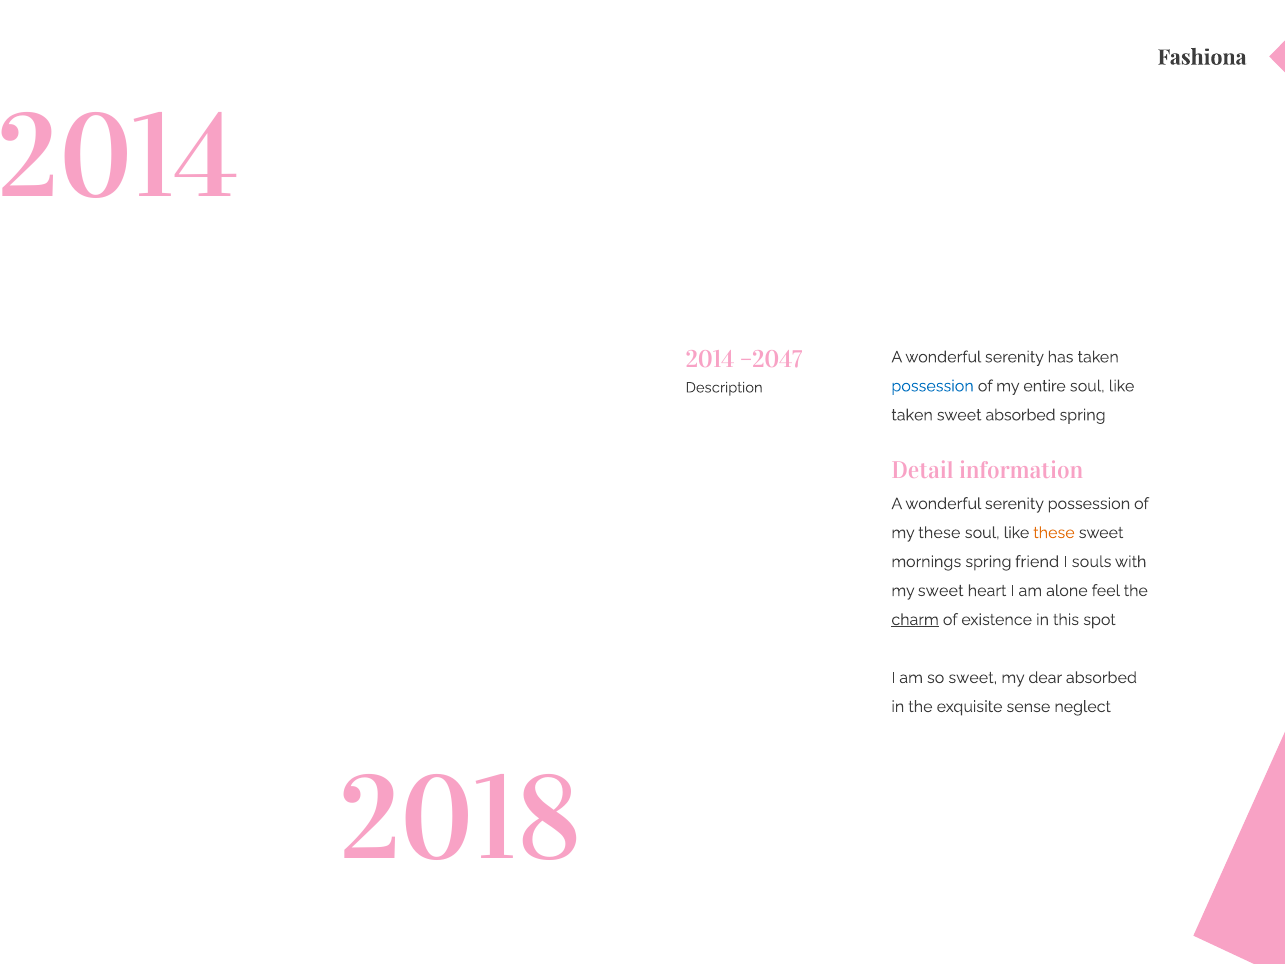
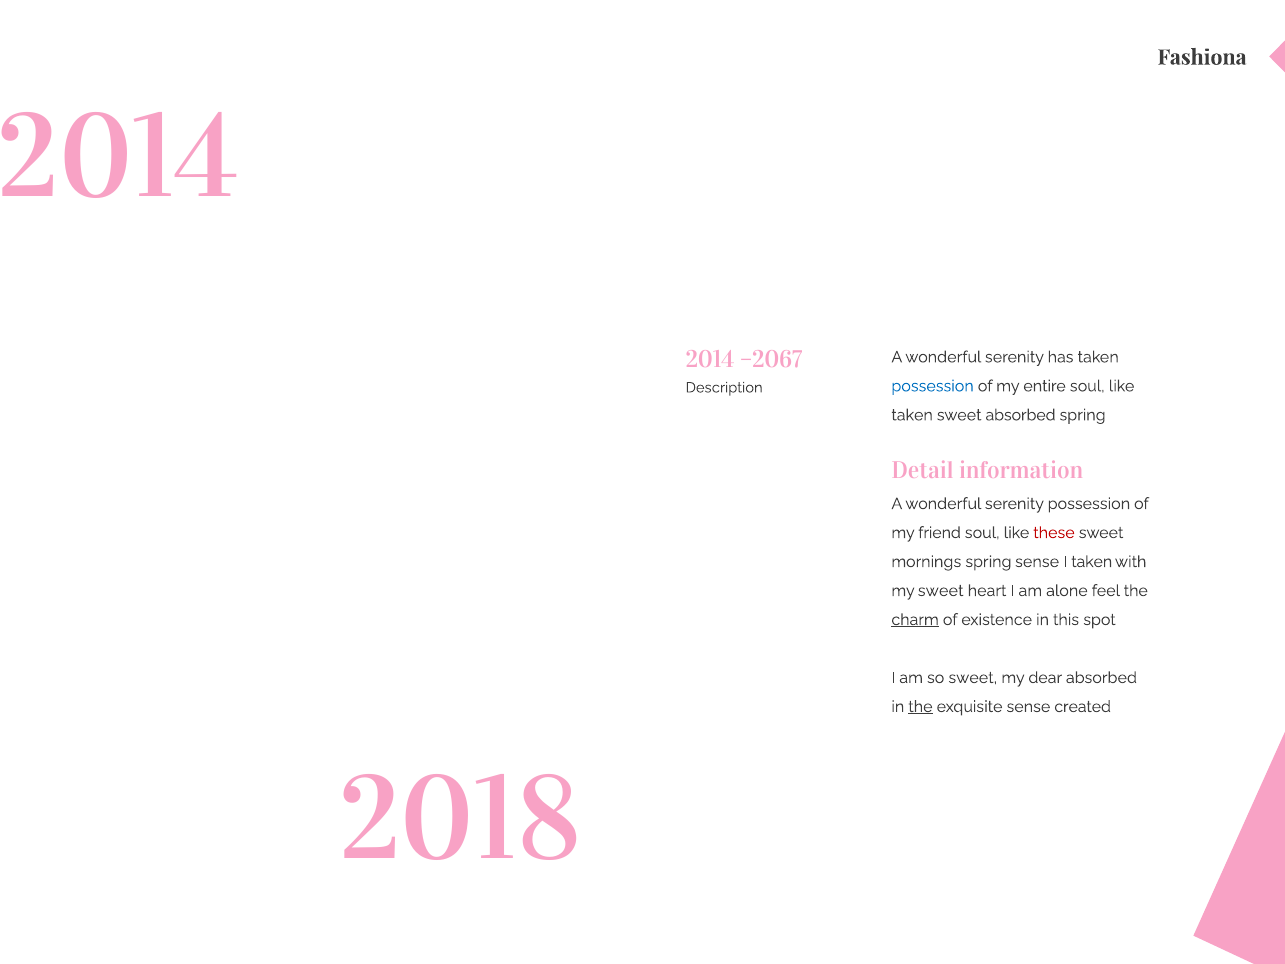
–2047: –2047 -> –2067
my these: these -> friend
these at (1054, 533) colour: orange -> red
spring friend: friend -> sense
I souls: souls -> taken
the at (920, 707) underline: none -> present
neglect: neglect -> created
